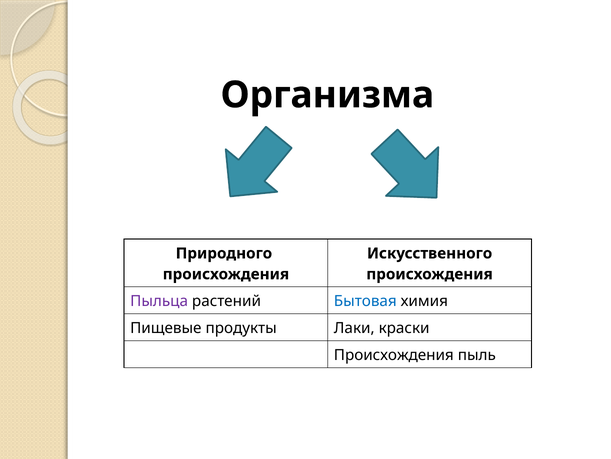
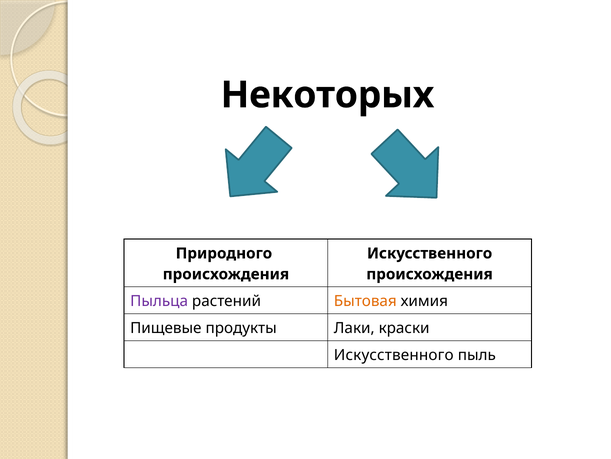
Организма: Организма -> Некоторых
Бытовая colour: blue -> orange
Происхождения at (394, 355): Происхождения -> Искусственного
